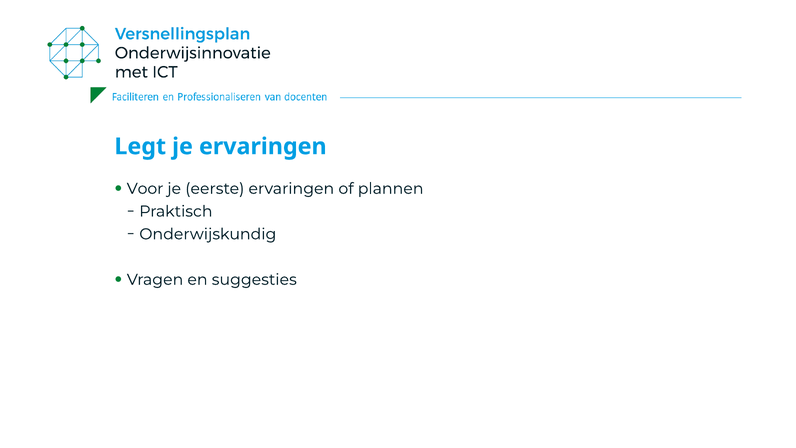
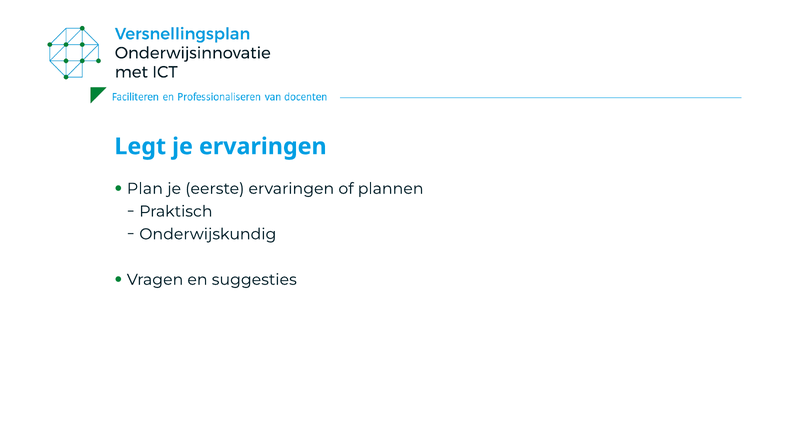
Voor: Voor -> Plan
